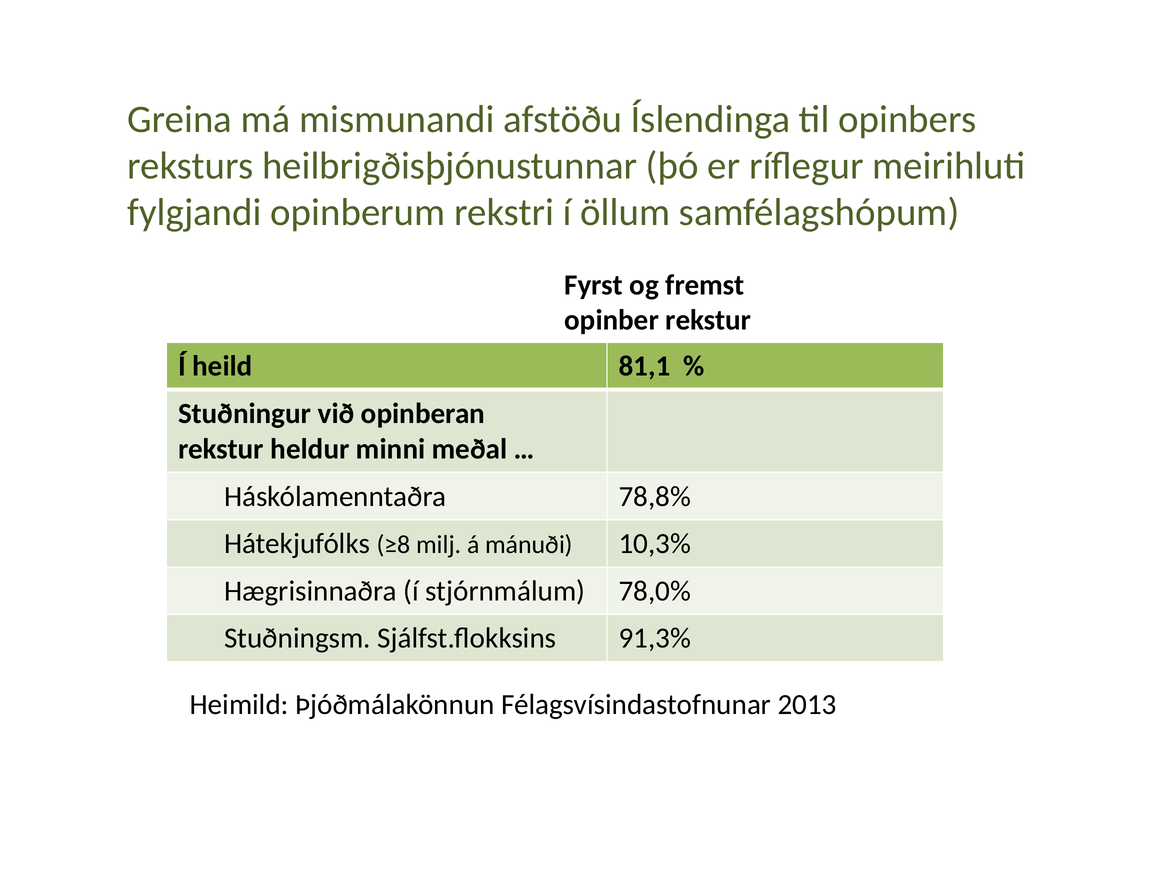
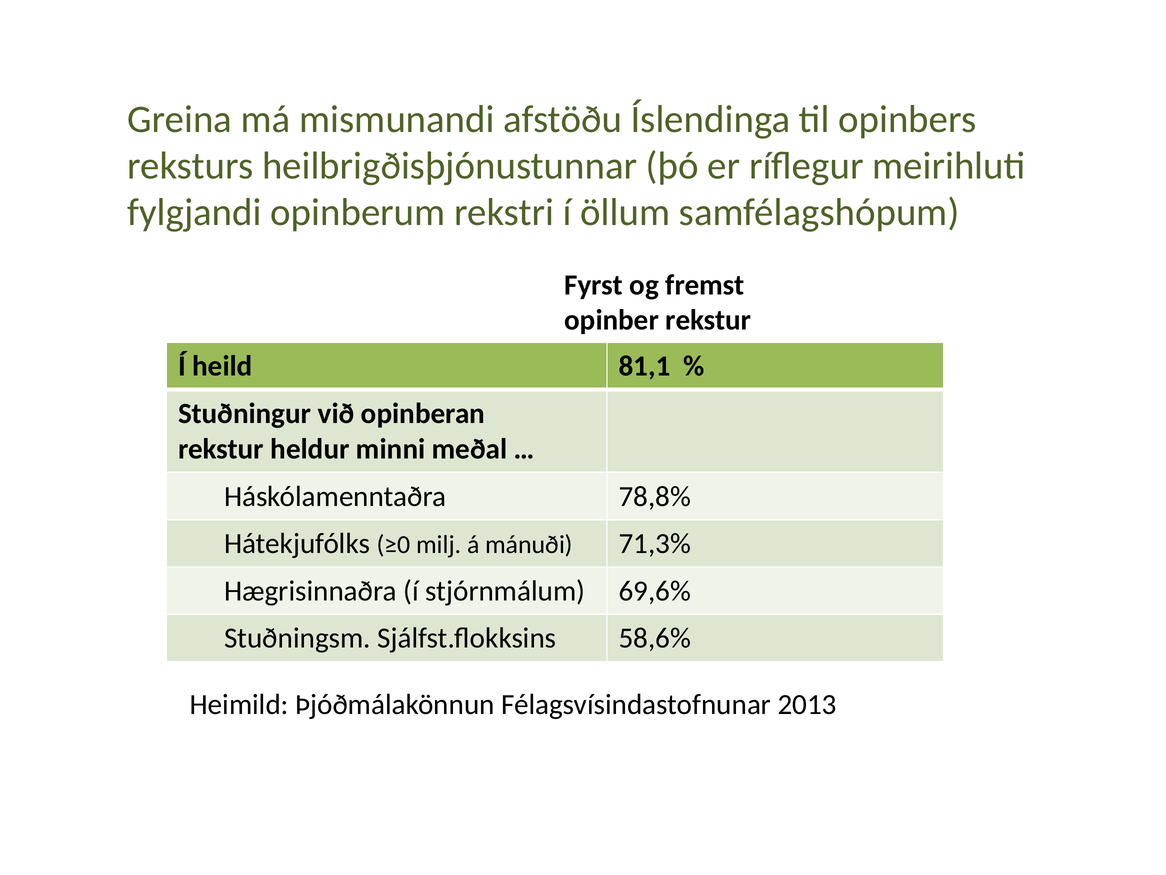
≥8: ≥8 -> ≥0
10,3%: 10,3% -> 71,3%
78,0%: 78,0% -> 69,6%
91,3%: 91,3% -> 58,6%
